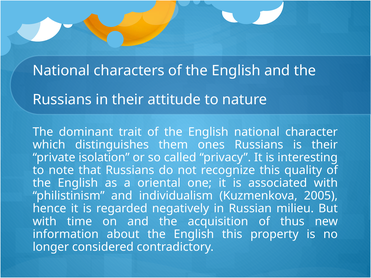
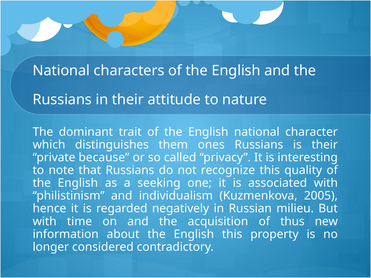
isolation: isolation -> because
oriental: oriental -> seeking
